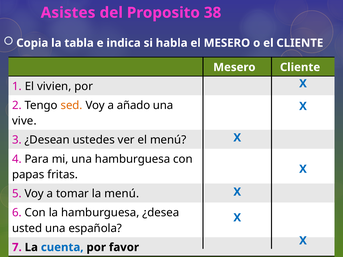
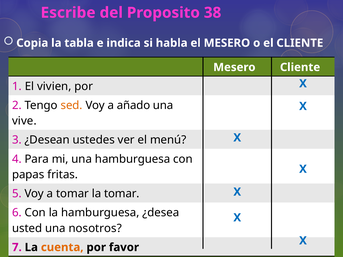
Asistes: Asistes -> Escribe
la menú: menú -> tomar
española: española -> nosotros
cuenta colour: blue -> orange
